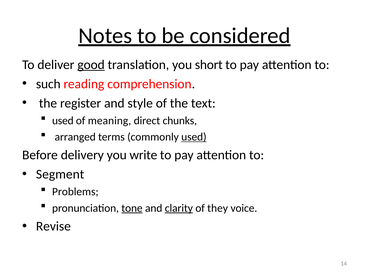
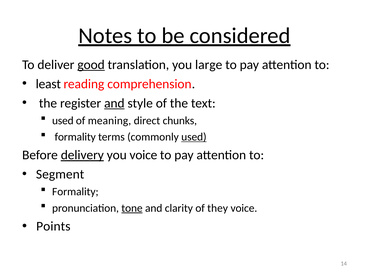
short: short -> large
such: such -> least
and at (114, 103) underline: none -> present
arranged at (75, 137): arranged -> formality
delivery underline: none -> present
you write: write -> voice
Problems at (75, 192): Problems -> Formality
clarity underline: present -> none
Revise: Revise -> Points
